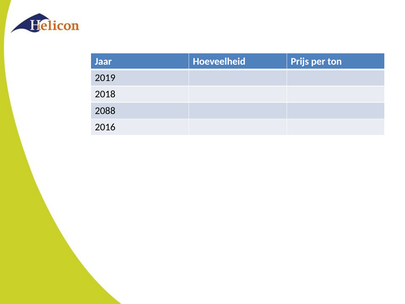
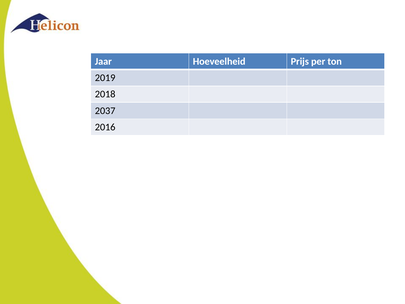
2088: 2088 -> 2037
